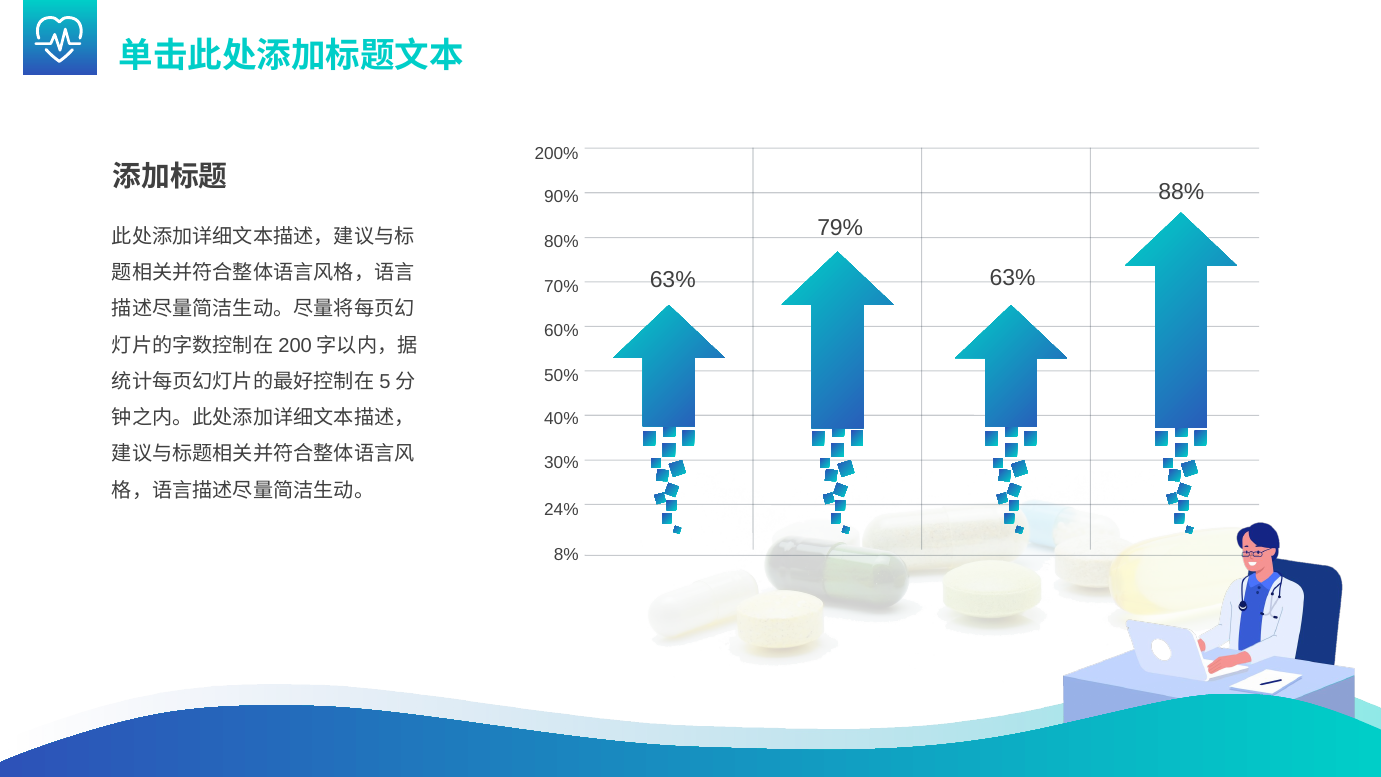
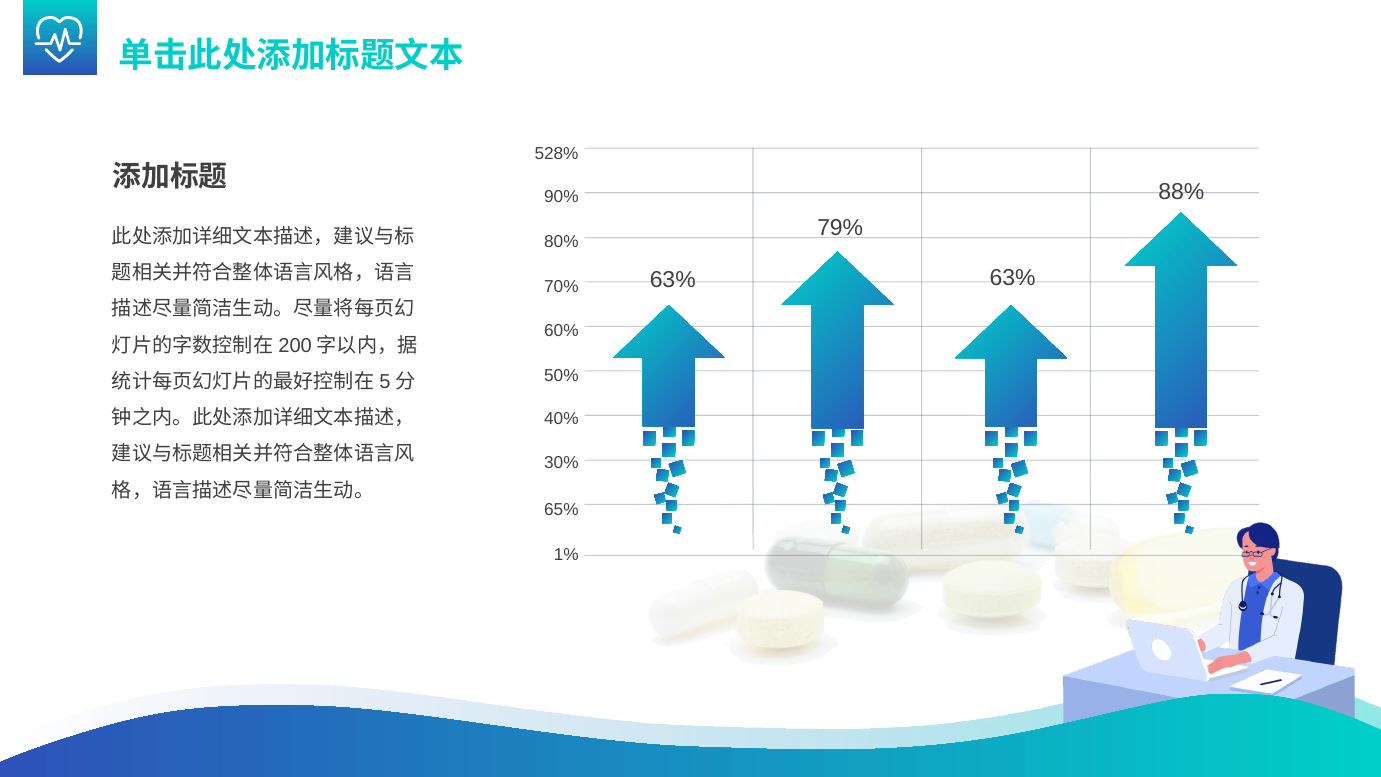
200%: 200% -> 528%
24%: 24% -> 65%
8%: 8% -> 1%
